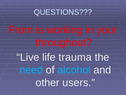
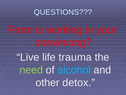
throughout: throughout -> convincing
need colour: light blue -> light green
users: users -> detox
